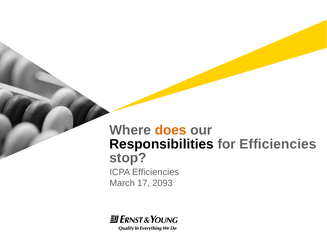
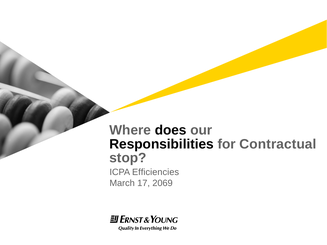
does colour: orange -> black
for Efficiencies: Efficiencies -> Contractual
2093: 2093 -> 2069
